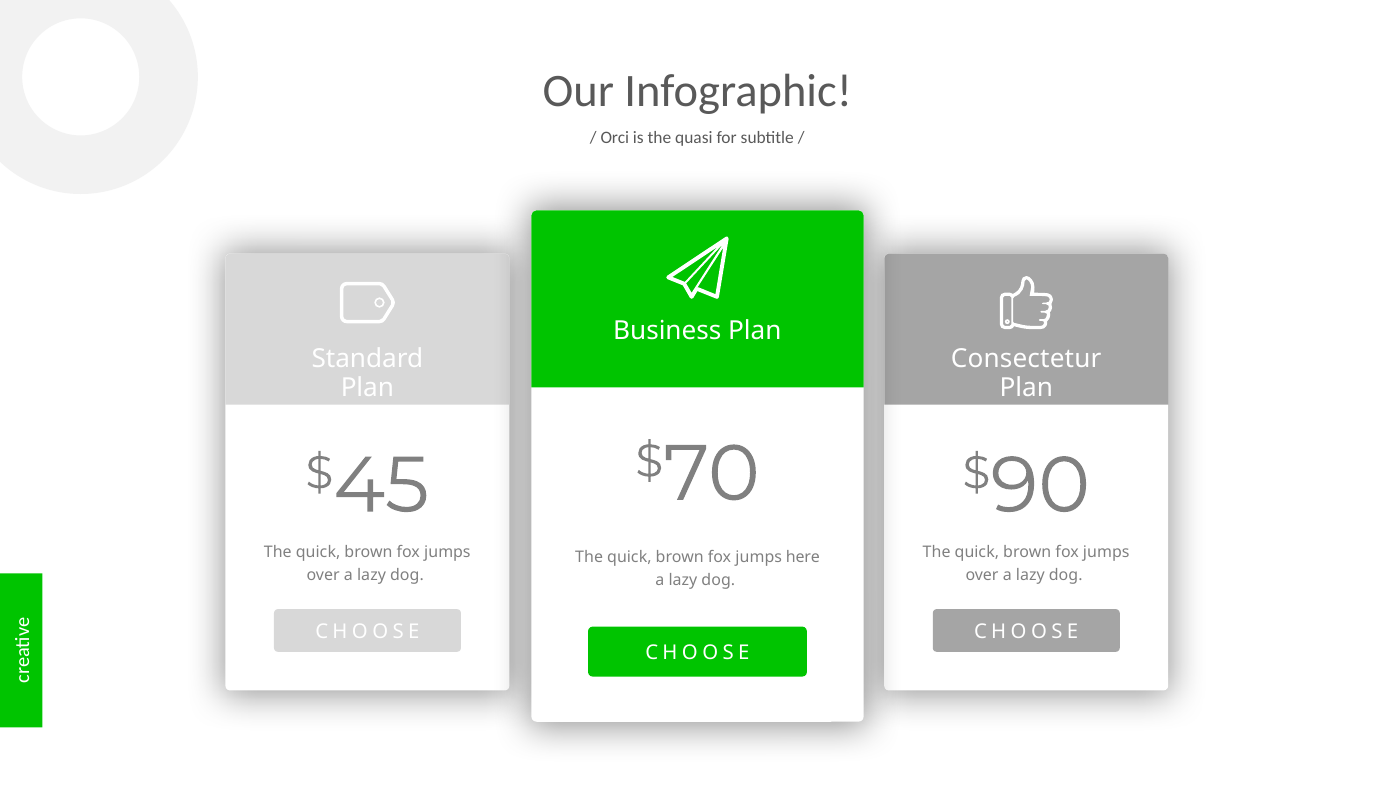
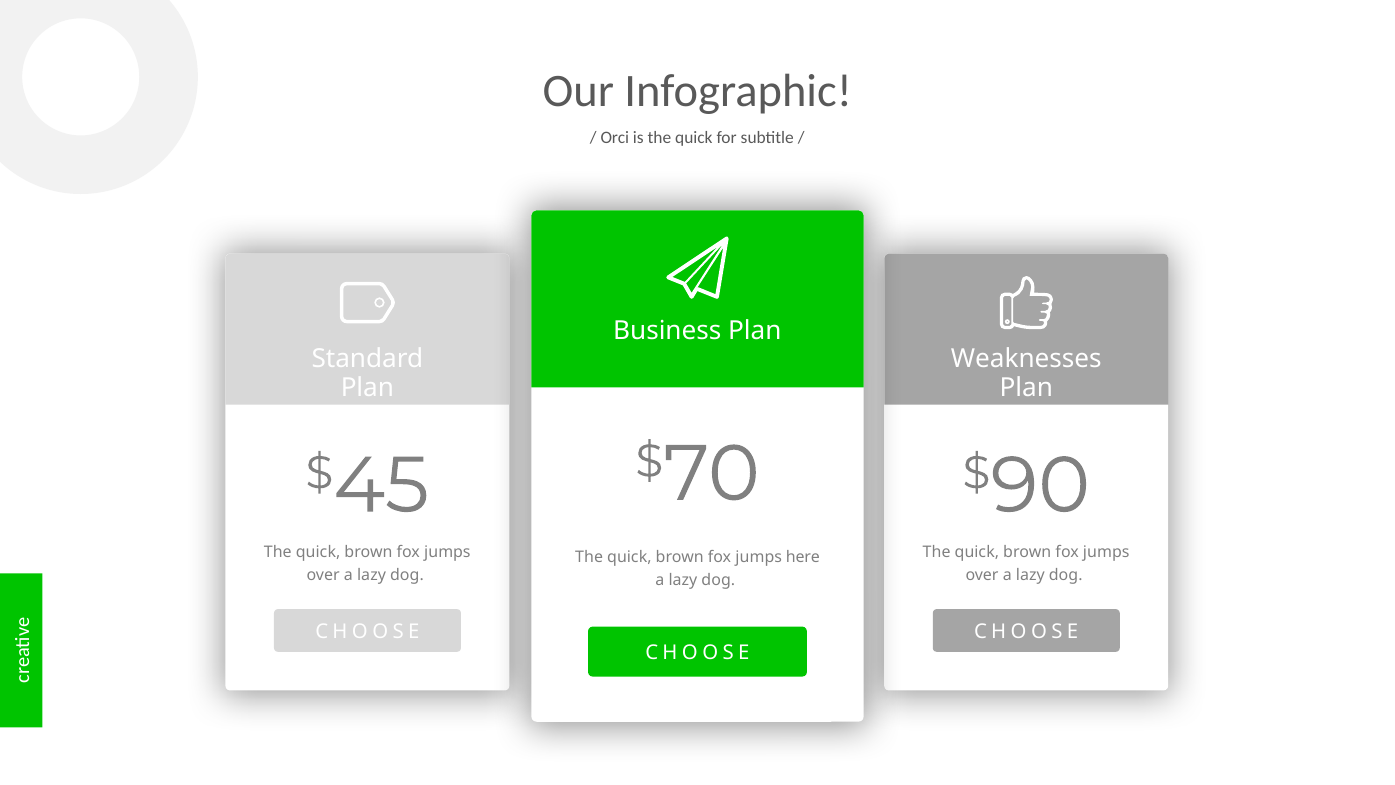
is the quasi: quasi -> quick
Consectetur: Consectetur -> Weaknesses
